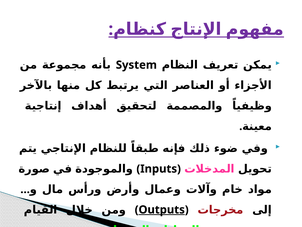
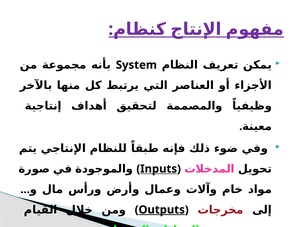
Inputs underline: none -> present
